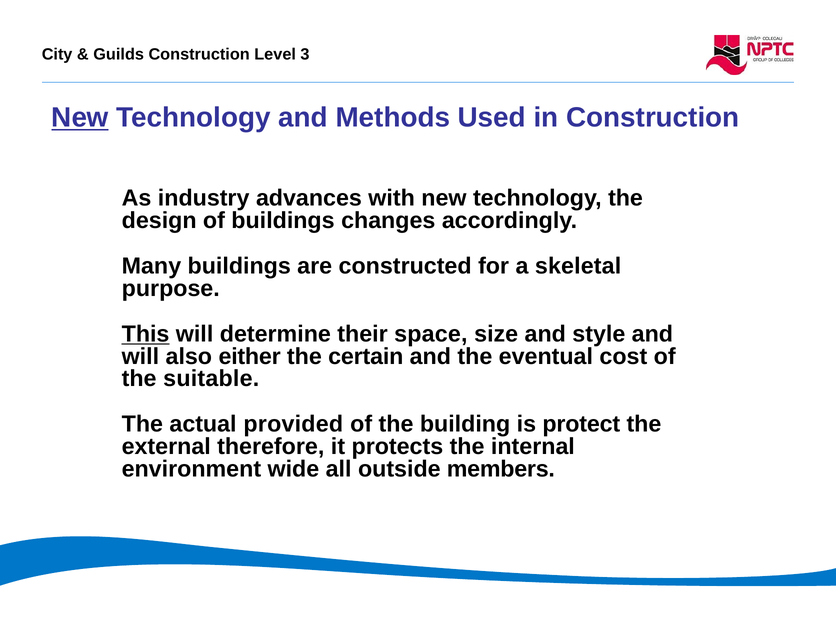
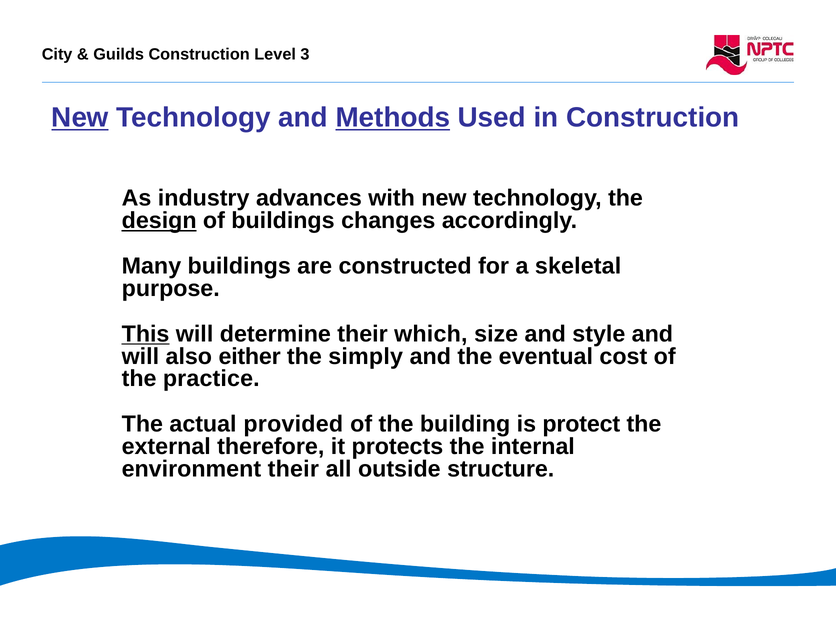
Methods underline: none -> present
design underline: none -> present
space: space -> which
certain: certain -> simply
suitable: suitable -> practice
environment wide: wide -> their
members: members -> structure
